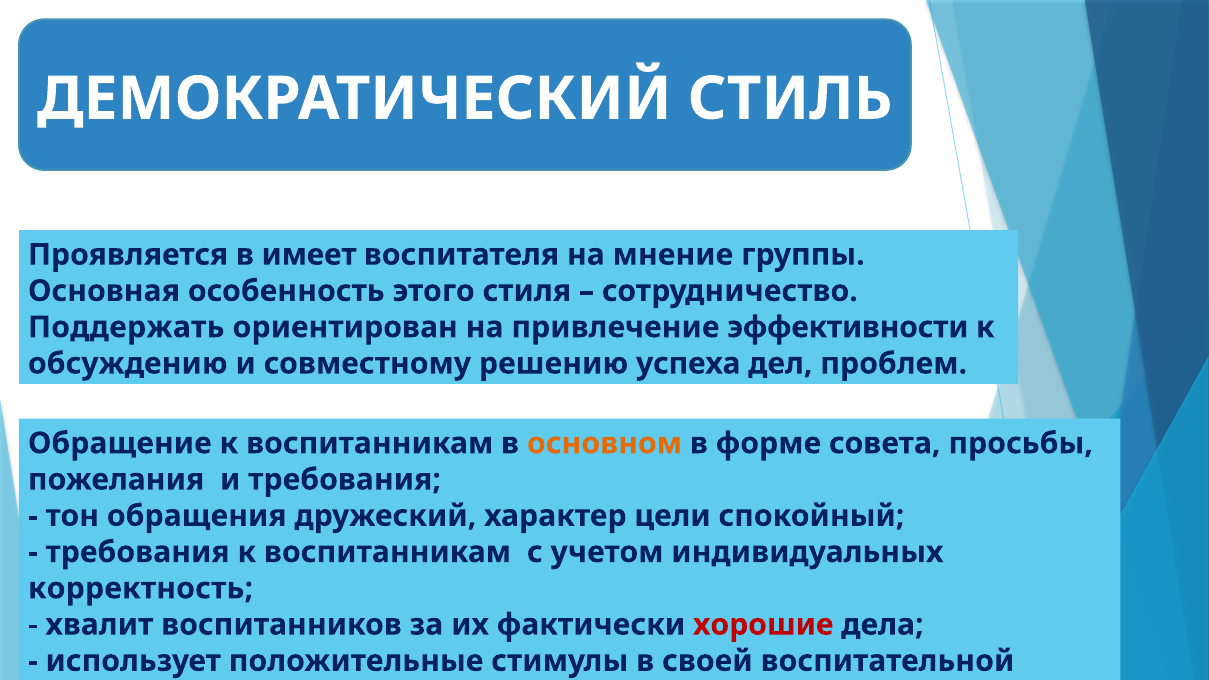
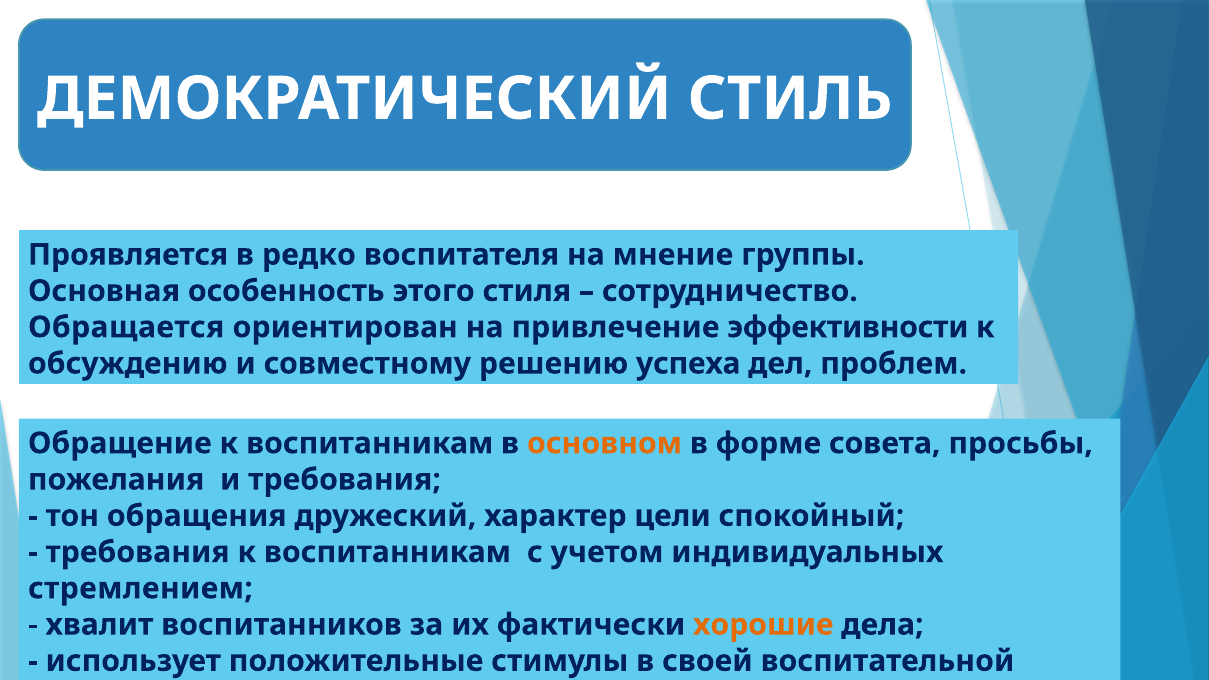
имеет: имеет -> редко
Поддержать: Поддержать -> Обращается
корректность: корректность -> стремлением
хорошие colour: red -> orange
